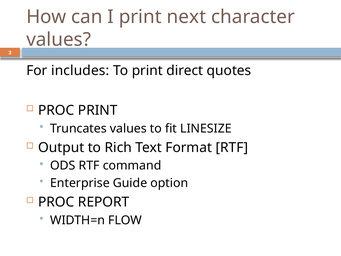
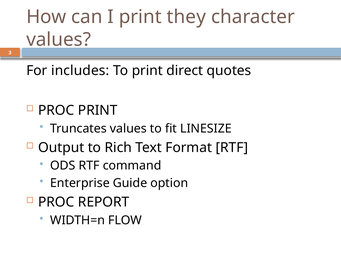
next: next -> they
